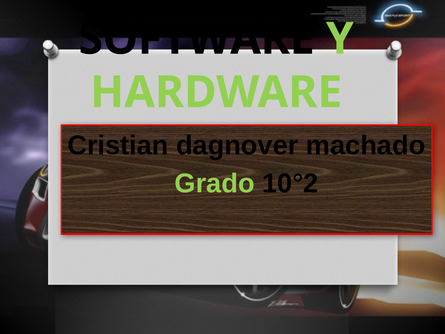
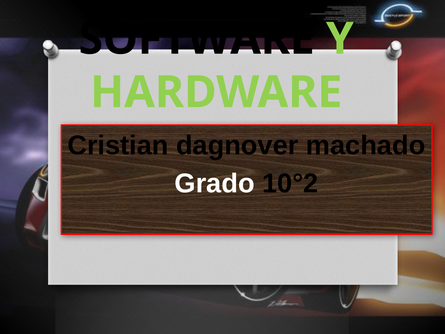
Grado colour: light green -> white
